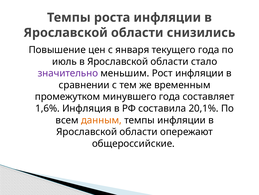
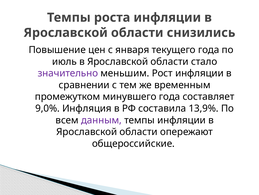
1,6%: 1,6% -> 9,0%
20,1%: 20,1% -> 13,9%
данным colour: orange -> purple
